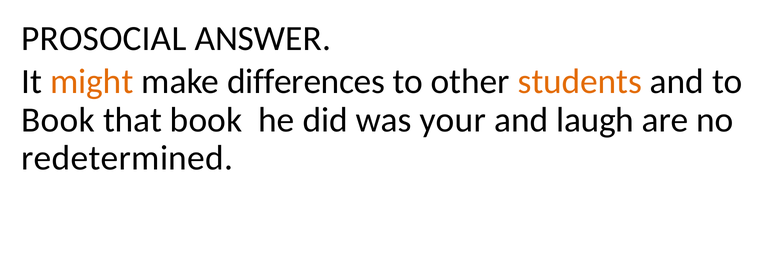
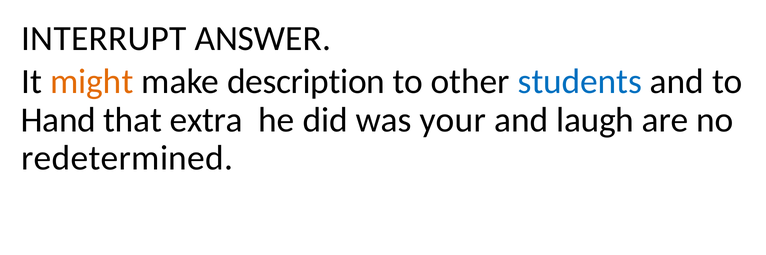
PROSOCIAL: PROSOCIAL -> INTERRUPT
differences: differences -> description
students colour: orange -> blue
Book at (58, 120): Book -> Hand
that book: book -> extra
